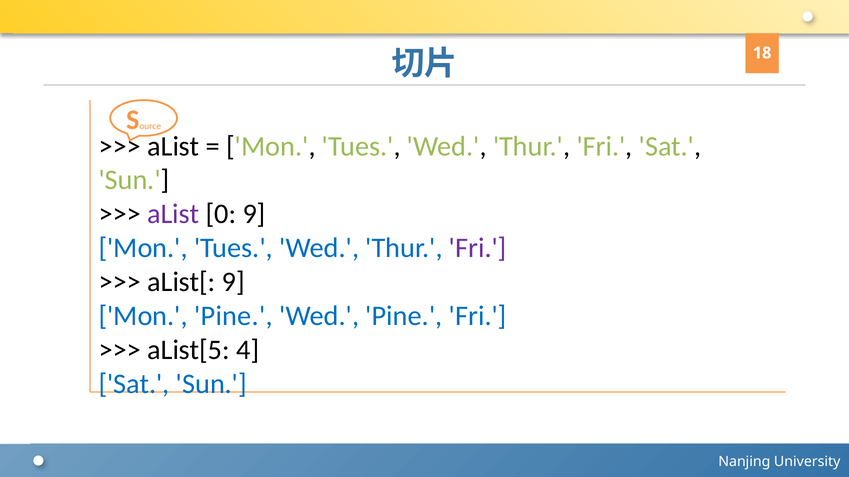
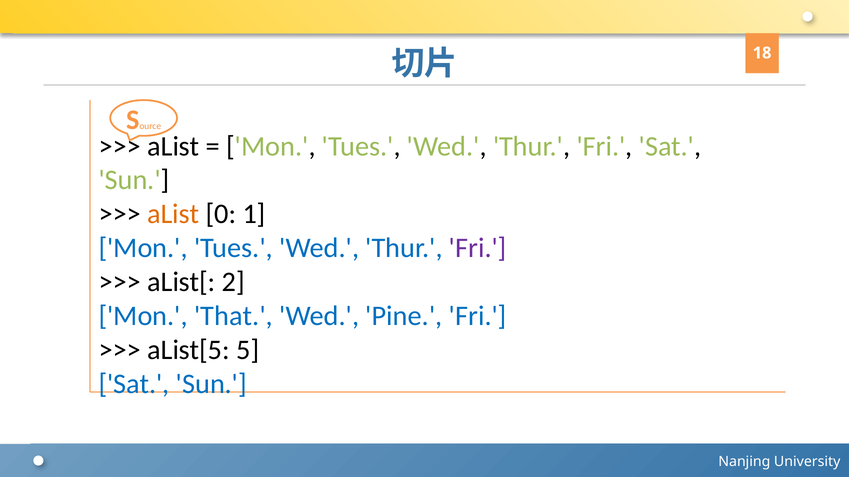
aList at (173, 214) colour: purple -> orange
0 9: 9 -> 1
aList[ 9: 9 -> 2
Mon Pine: Pine -> That
4: 4 -> 5
